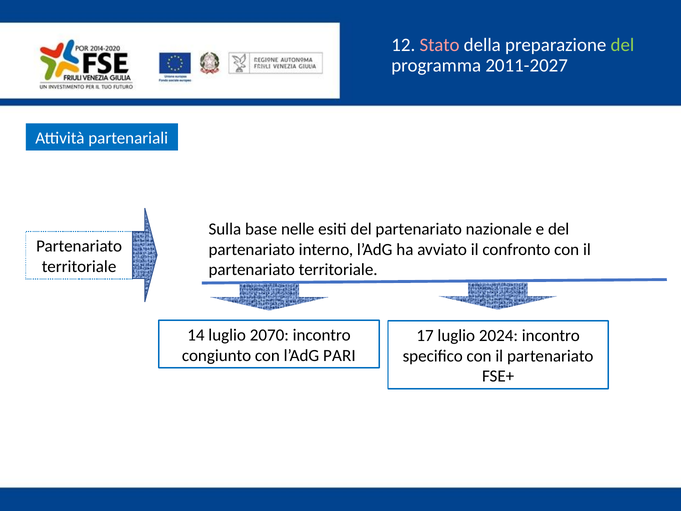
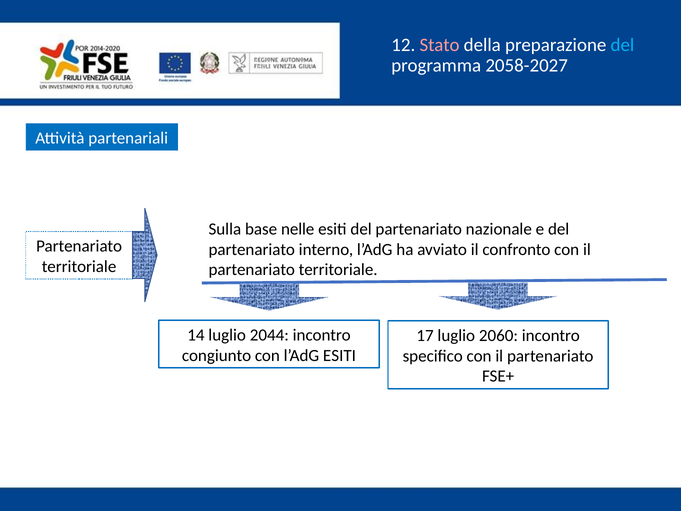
del at (622, 45) colour: light green -> light blue
2011-2027: 2011-2027 -> 2058-2027
2070: 2070 -> 2044
2024: 2024 -> 2060
l’AdG PARI: PARI -> ESITI
